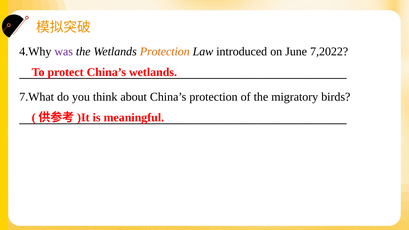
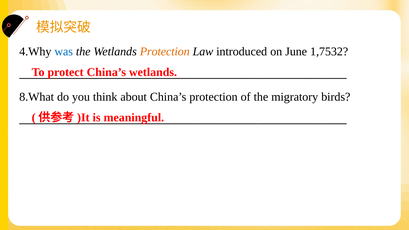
was colour: purple -> blue
7,2022: 7,2022 -> 1,7532
7.What: 7.What -> 8.What
